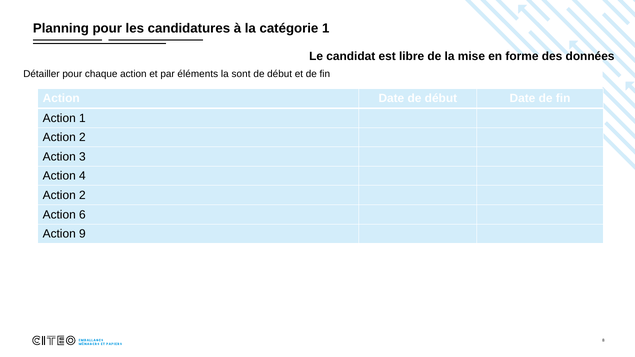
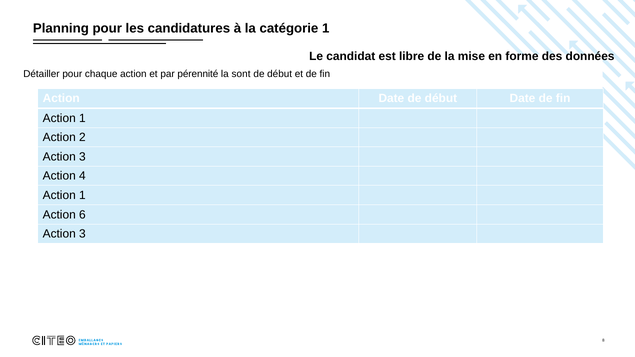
éléments: éléments -> pérennité
2 at (82, 195): 2 -> 1
9 at (82, 234): 9 -> 3
